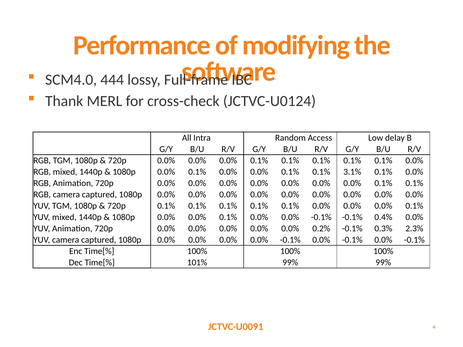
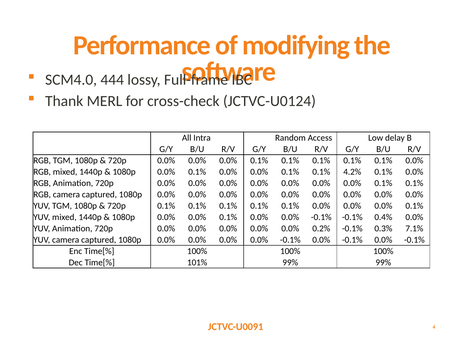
3.1%: 3.1% -> 4.2%
2.3%: 2.3% -> 7.1%
